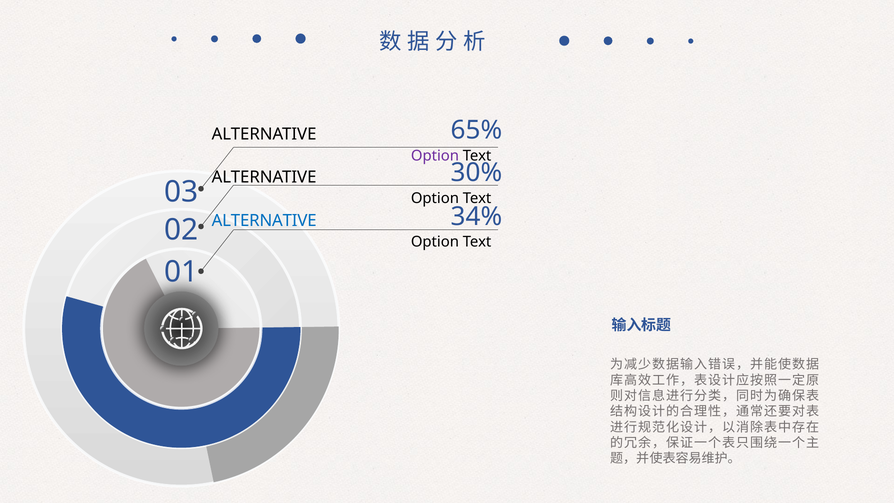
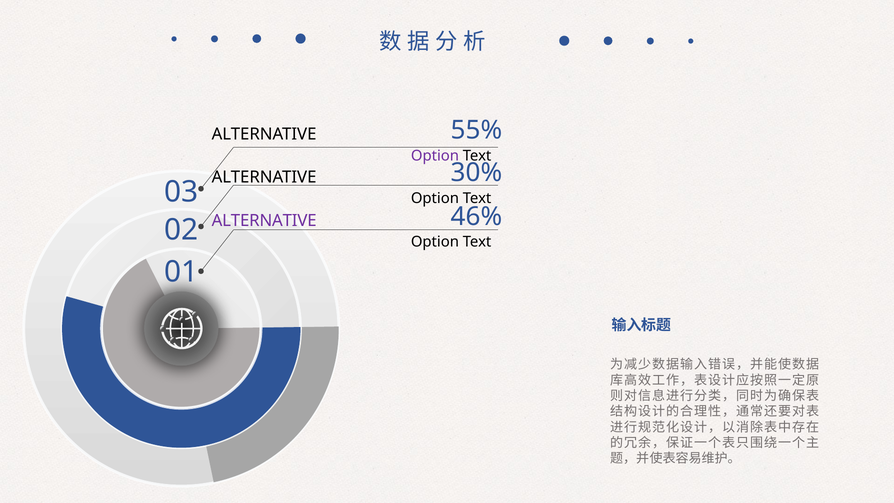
65%: 65% -> 55%
34%: 34% -> 46%
ALTERNATIVE at (264, 221) colour: blue -> purple
